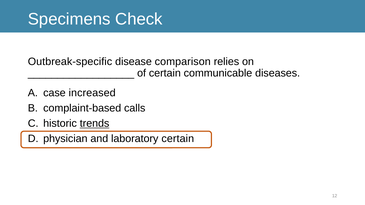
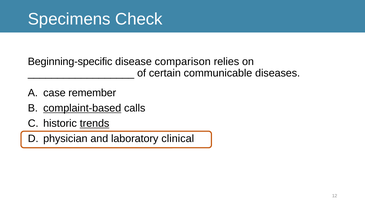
Outbreak-specific: Outbreak-specific -> Beginning-specific
increased: increased -> remember
complaint-based underline: none -> present
laboratory certain: certain -> clinical
